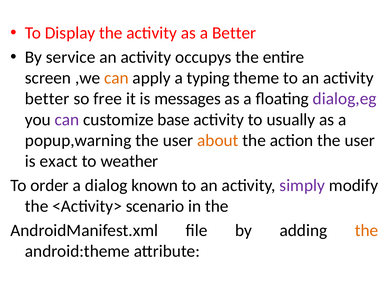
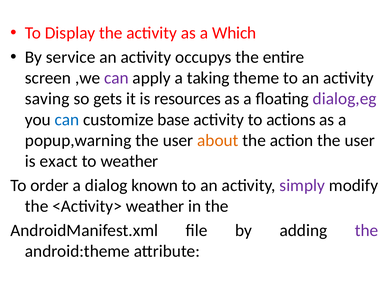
a Better: Better -> Which
can at (116, 78) colour: orange -> purple
typing: typing -> taking
better at (47, 99): better -> saving
free: free -> gets
messages: messages -> resources
can at (67, 119) colour: purple -> blue
usually: usually -> actions
<Activity> scenario: scenario -> weather
the at (367, 230) colour: orange -> purple
